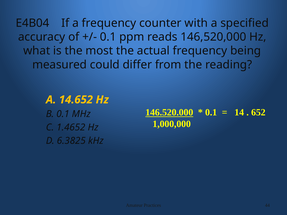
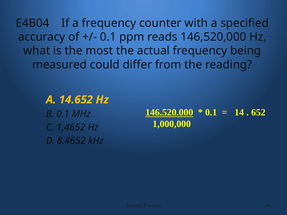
6.3825: 6.3825 -> 8.4652
